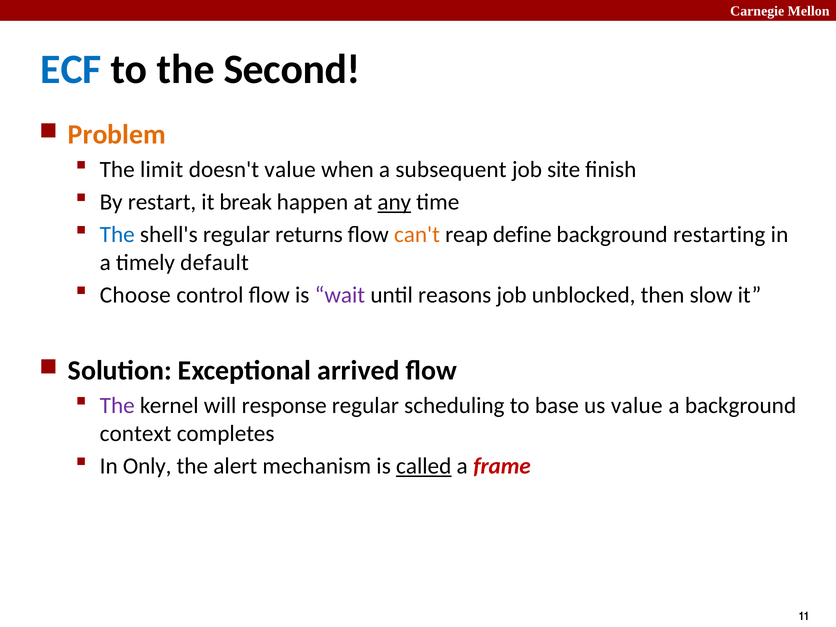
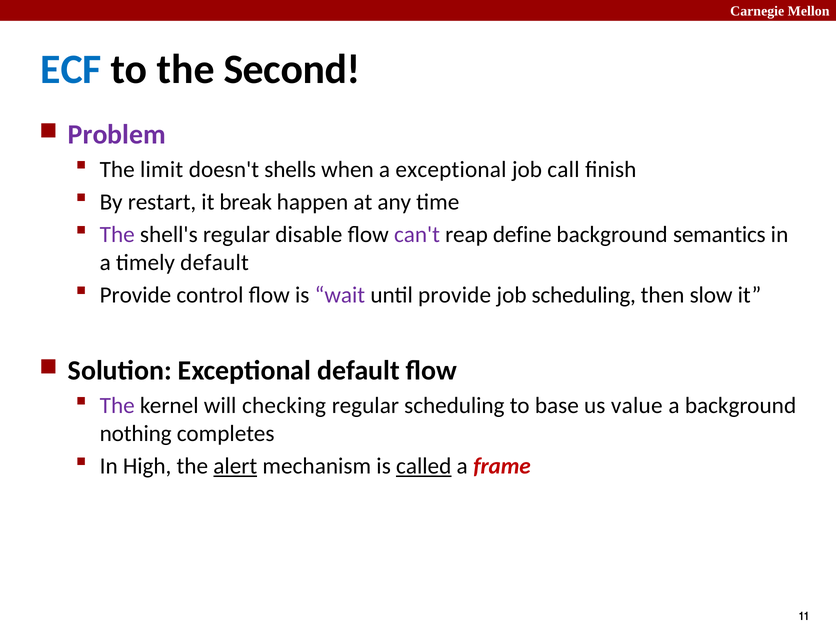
Problem colour: orange -> purple
doesn't value: value -> shells
a subsequent: subsequent -> exceptional
site: site -> call
any underline: present -> none
The at (117, 235) colour: blue -> purple
returns: returns -> disable
can't colour: orange -> purple
restarting: restarting -> semantics
Choose at (135, 295): Choose -> Provide
until reasons: reasons -> provide
job unblocked: unblocked -> scheduling
Exceptional arrived: arrived -> default
response: response -> checking
context: context -> nothing
Only: Only -> High
alert underline: none -> present
